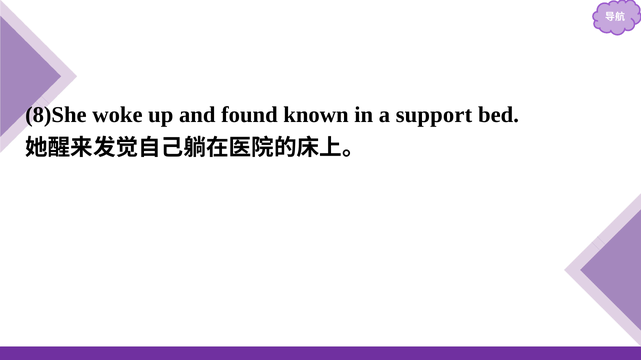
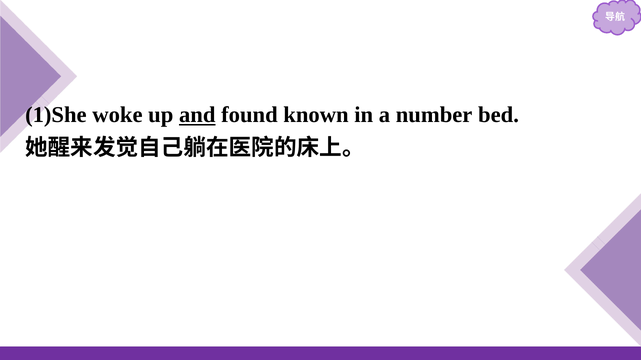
8)She: 8)She -> 1)She
and underline: none -> present
support: support -> number
